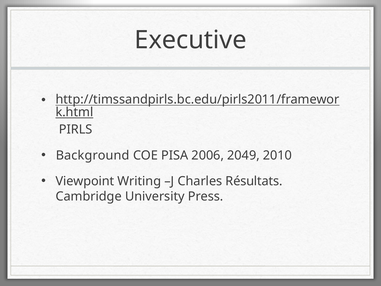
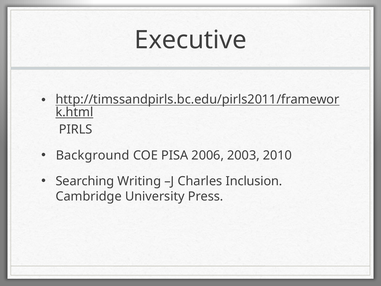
2049: 2049 -> 2003
Viewpoint: Viewpoint -> Searching
Résultats: Résultats -> Inclusion
